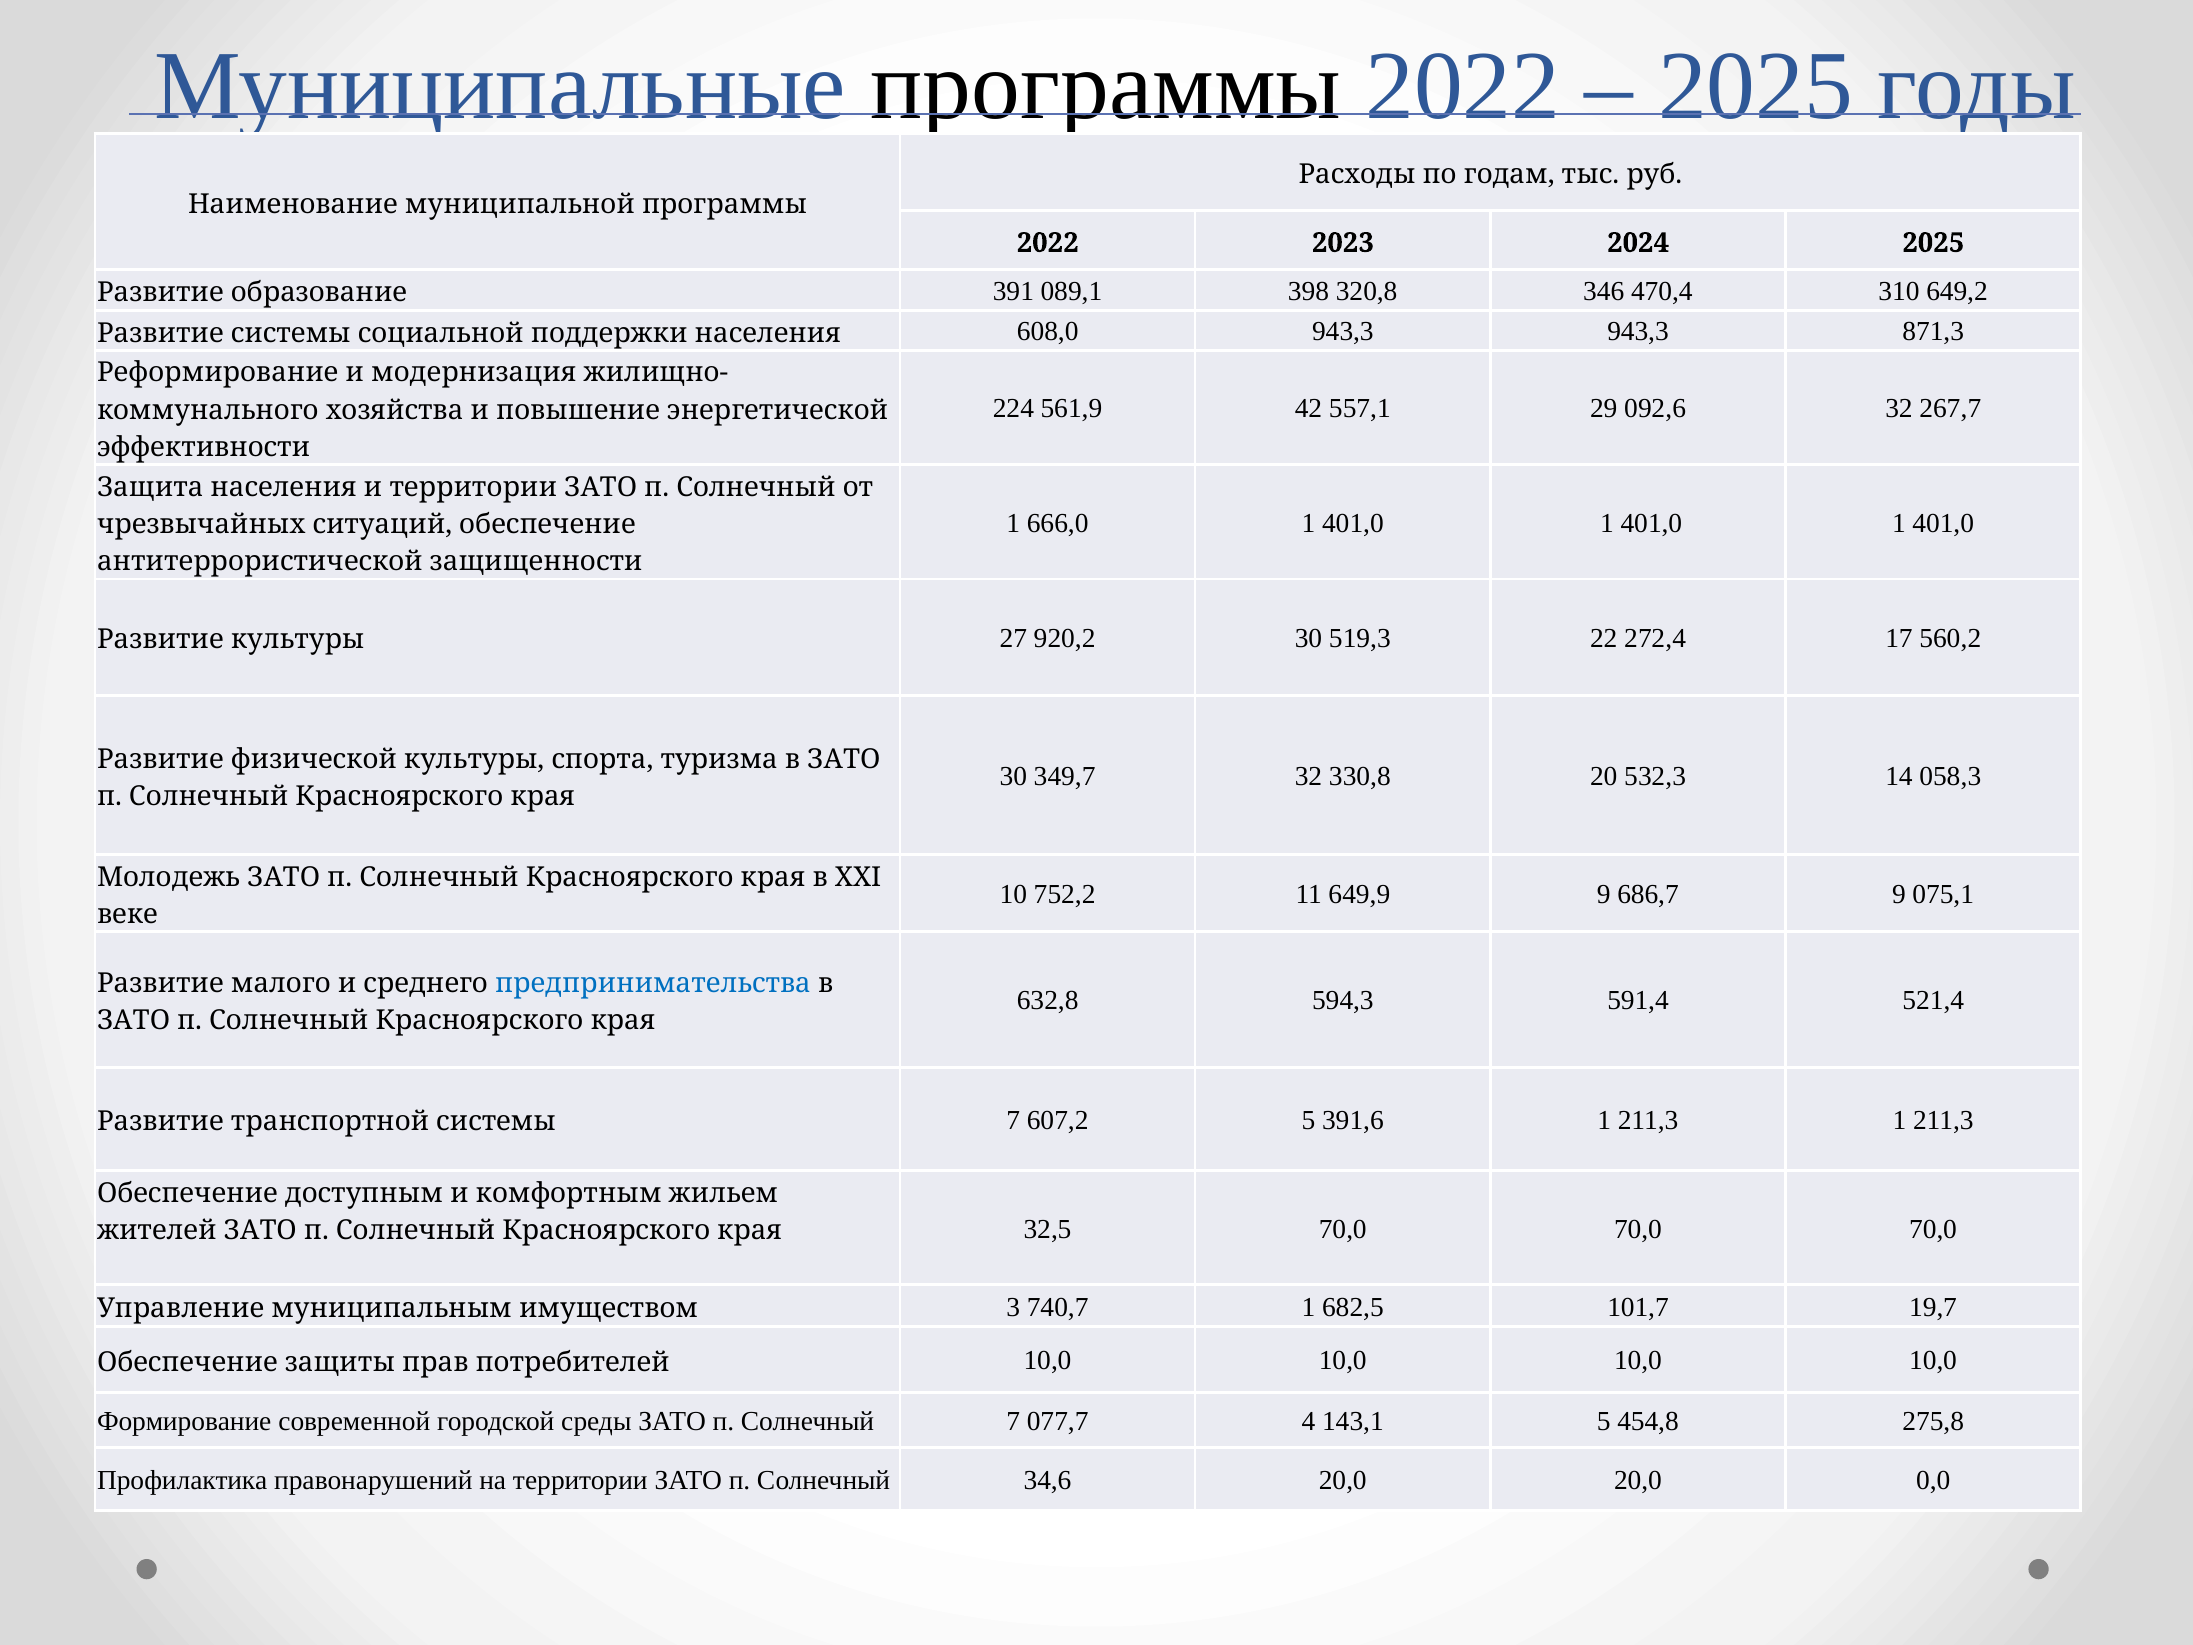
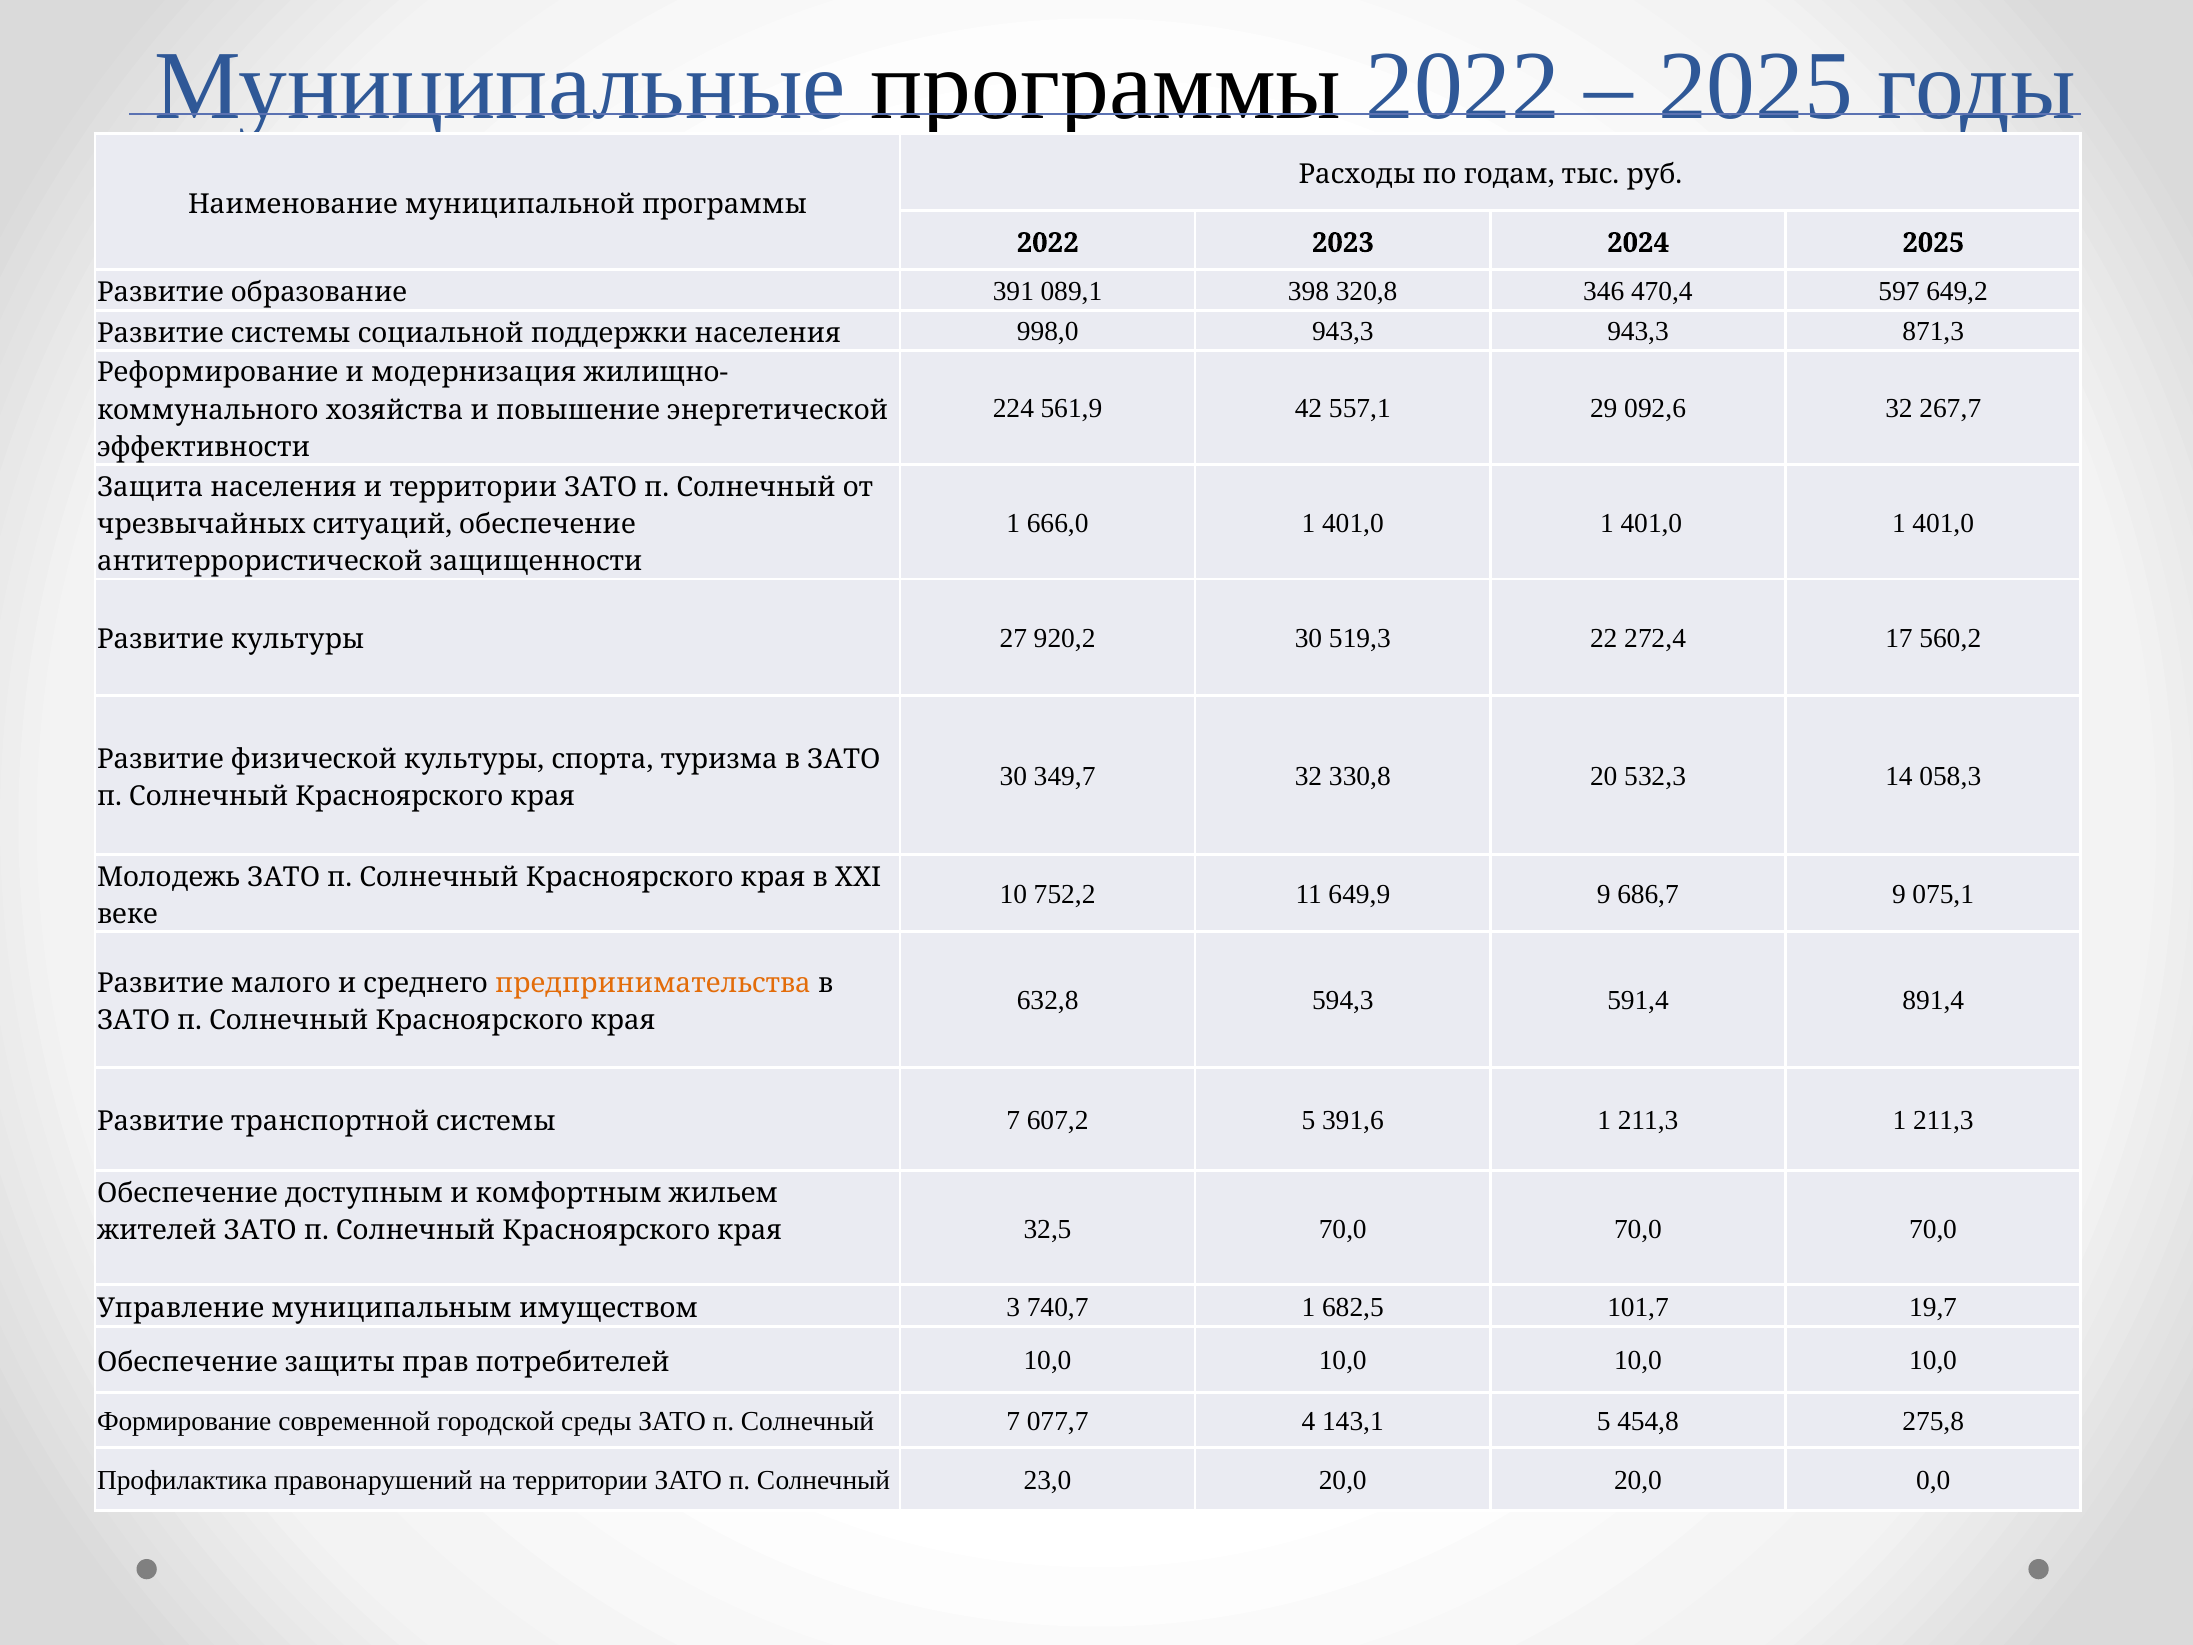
310: 310 -> 597
608,0: 608,0 -> 998,0
предпринимательства colour: blue -> orange
521,4: 521,4 -> 891,4
34,6: 34,6 -> 23,0
